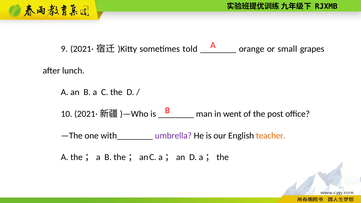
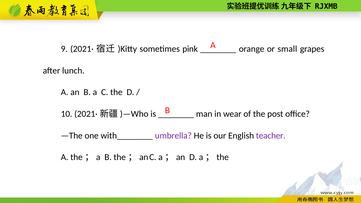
told: told -> pink
went: went -> wear
teacher colour: orange -> purple
